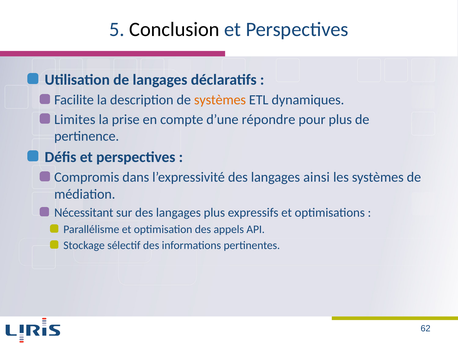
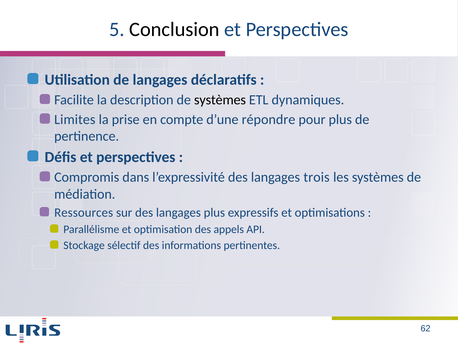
systèmes at (220, 100) colour: orange -> black
ainsi: ainsi -> trois
Nécessitant: Nécessitant -> Ressources
